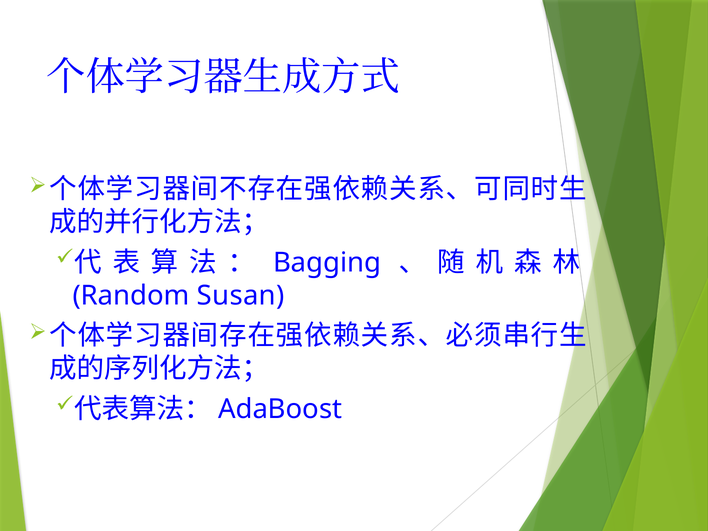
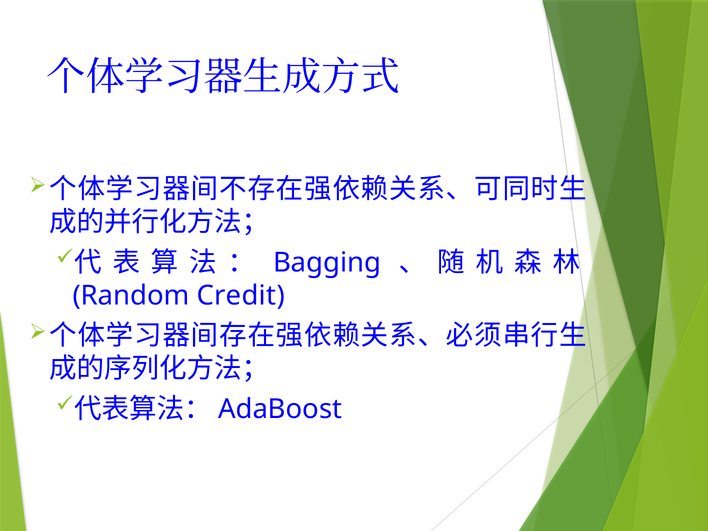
Susan: Susan -> Credit
